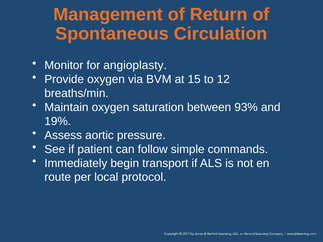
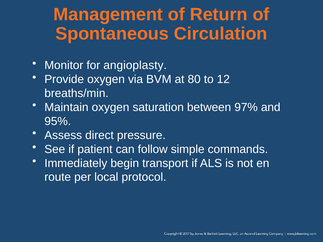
15: 15 -> 80
93%: 93% -> 97%
19%: 19% -> 95%
aortic: aortic -> direct
